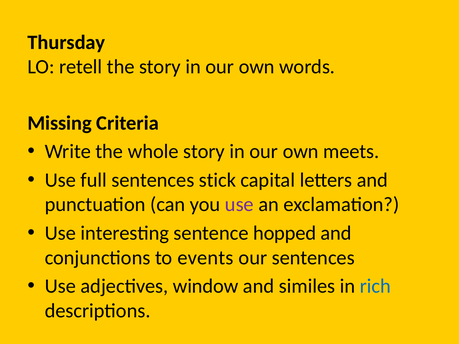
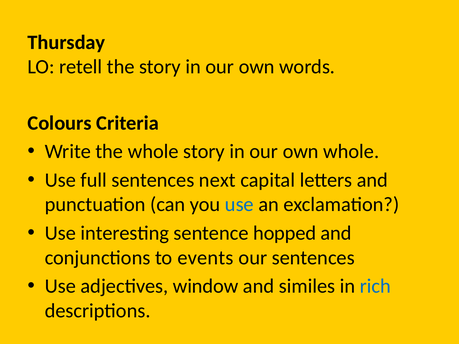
Missing: Missing -> Colours
own meets: meets -> whole
stick: stick -> next
use at (239, 205) colour: purple -> blue
